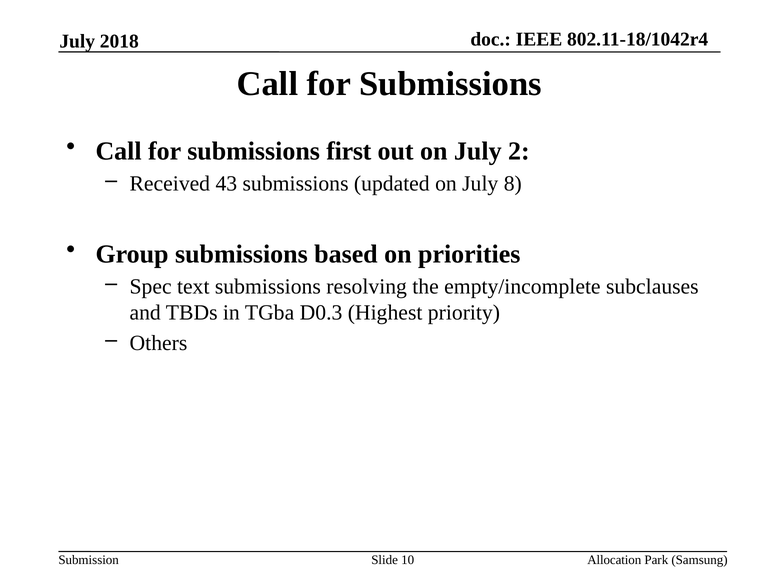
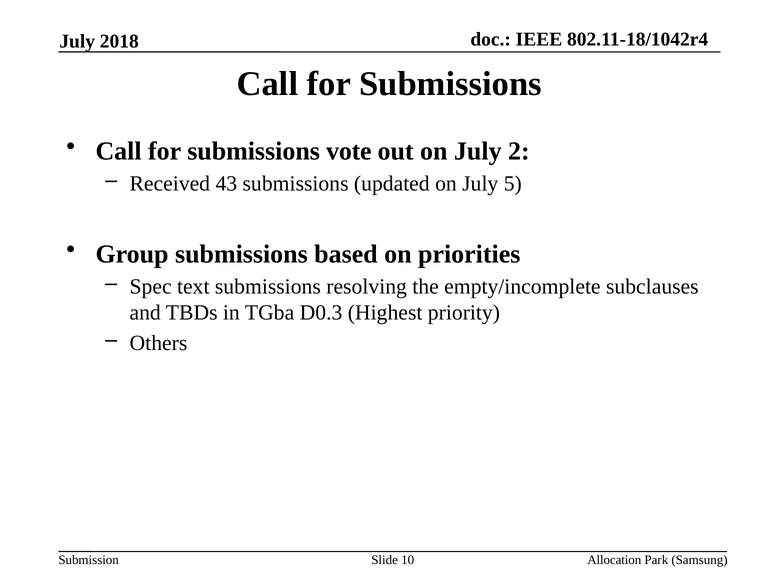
first: first -> vote
8: 8 -> 5
